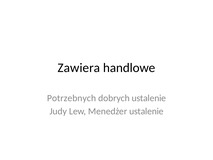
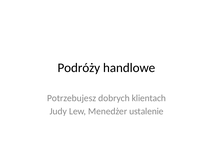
Zawiera: Zawiera -> Podróży
Potrzebnych: Potrzebnych -> Potrzebujesz
dobrych ustalenie: ustalenie -> klientach
